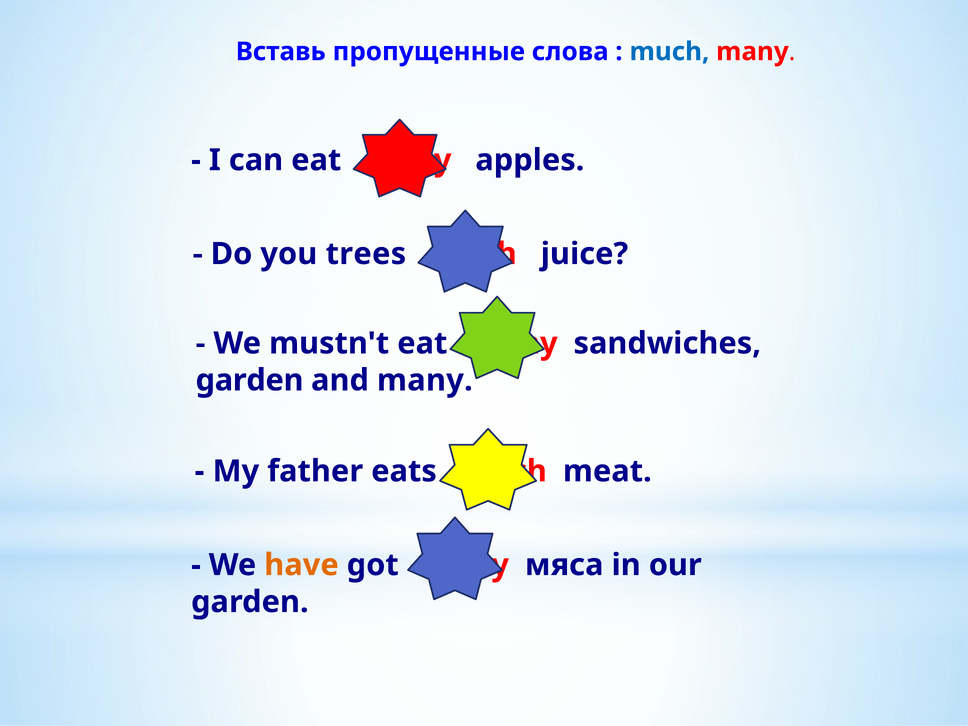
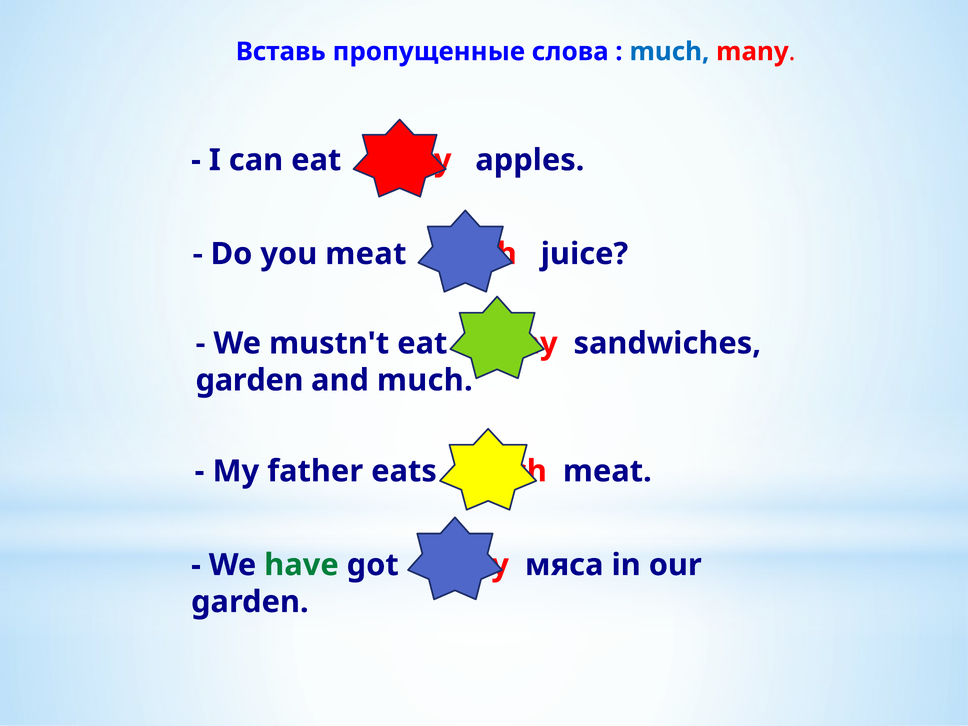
you trees: trees -> meat
and many: many -> much
have colour: orange -> green
